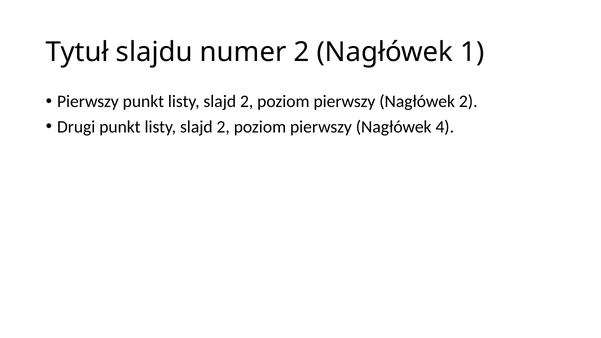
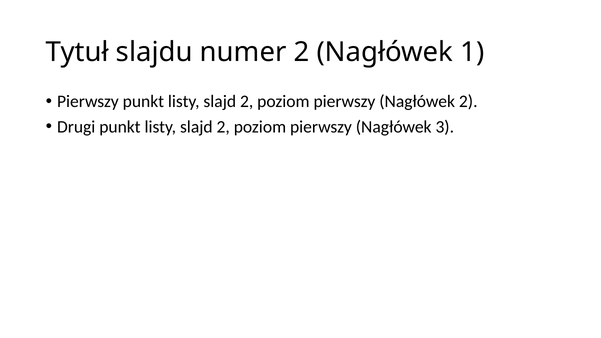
4: 4 -> 3
